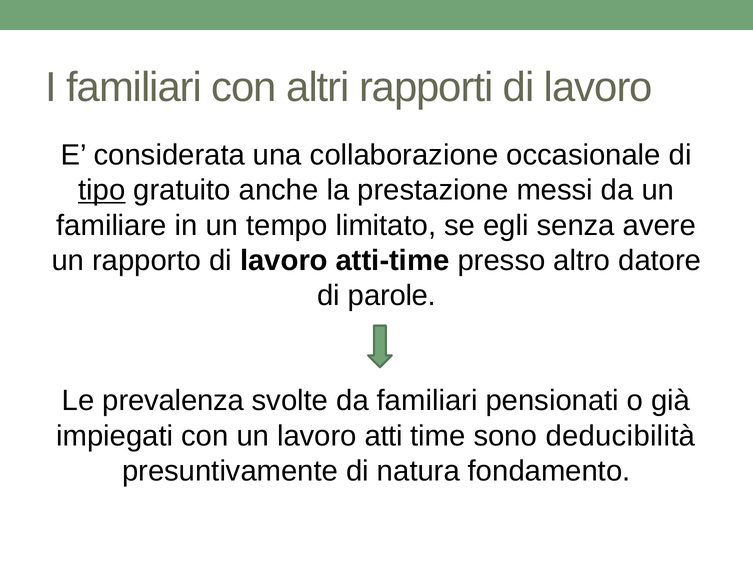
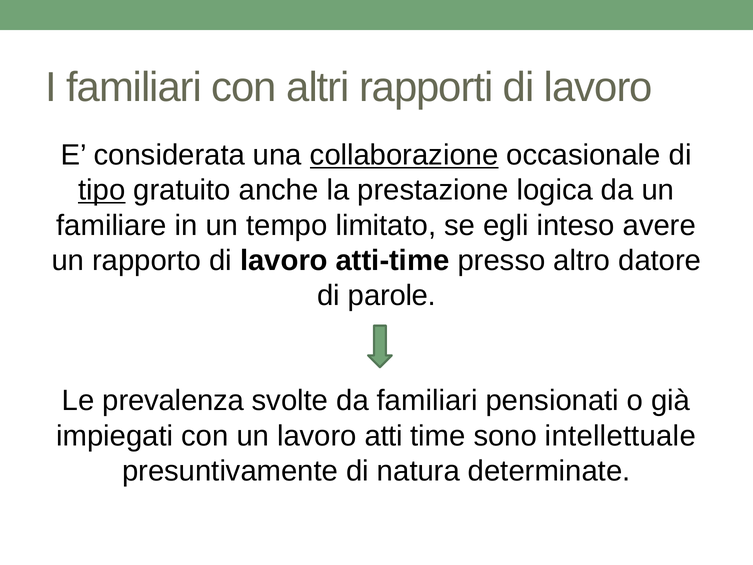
collaborazione underline: none -> present
messi: messi -> logica
senza: senza -> inteso
deducibilità: deducibilità -> intellettuale
fondamento: fondamento -> determinate
